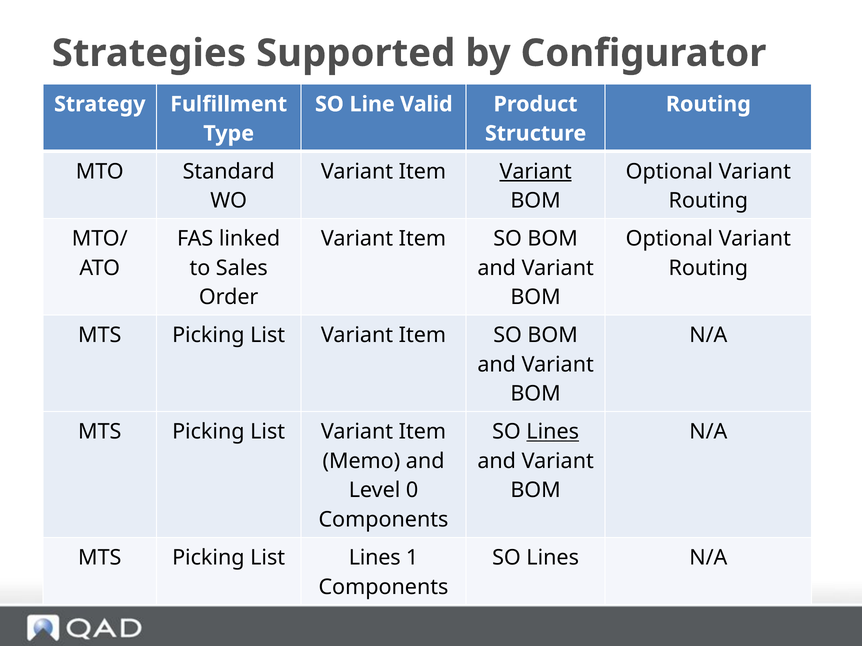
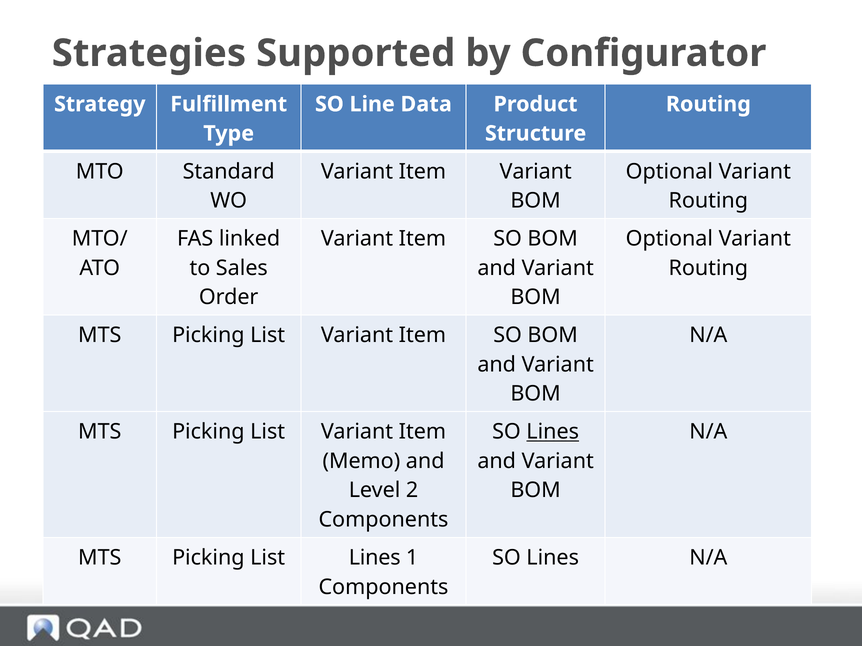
Valid: Valid -> Data
Variant at (536, 172) underline: present -> none
0: 0 -> 2
